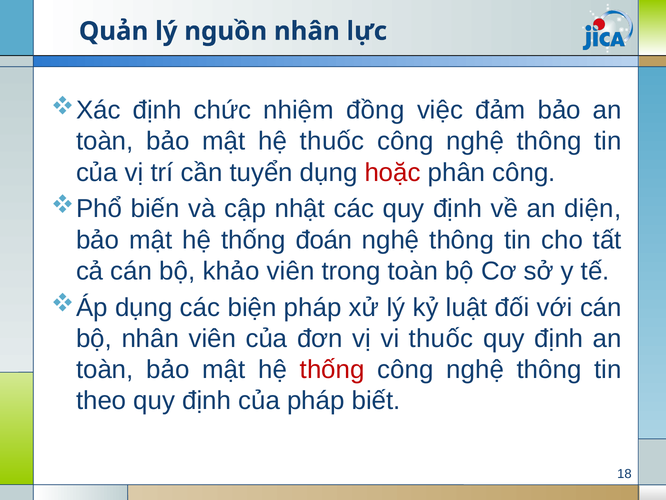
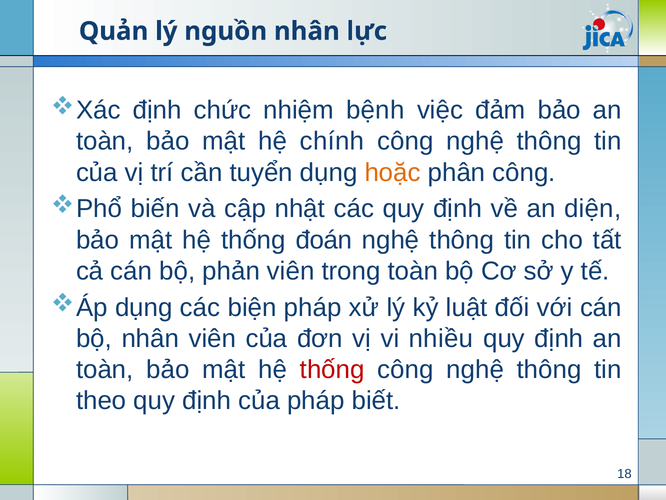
đồng: đồng -> bệnh
hệ thuốc: thuốc -> chính
hoặc colour: red -> orange
khảo: khảo -> phản
vi thuốc: thuốc -> nhiều
